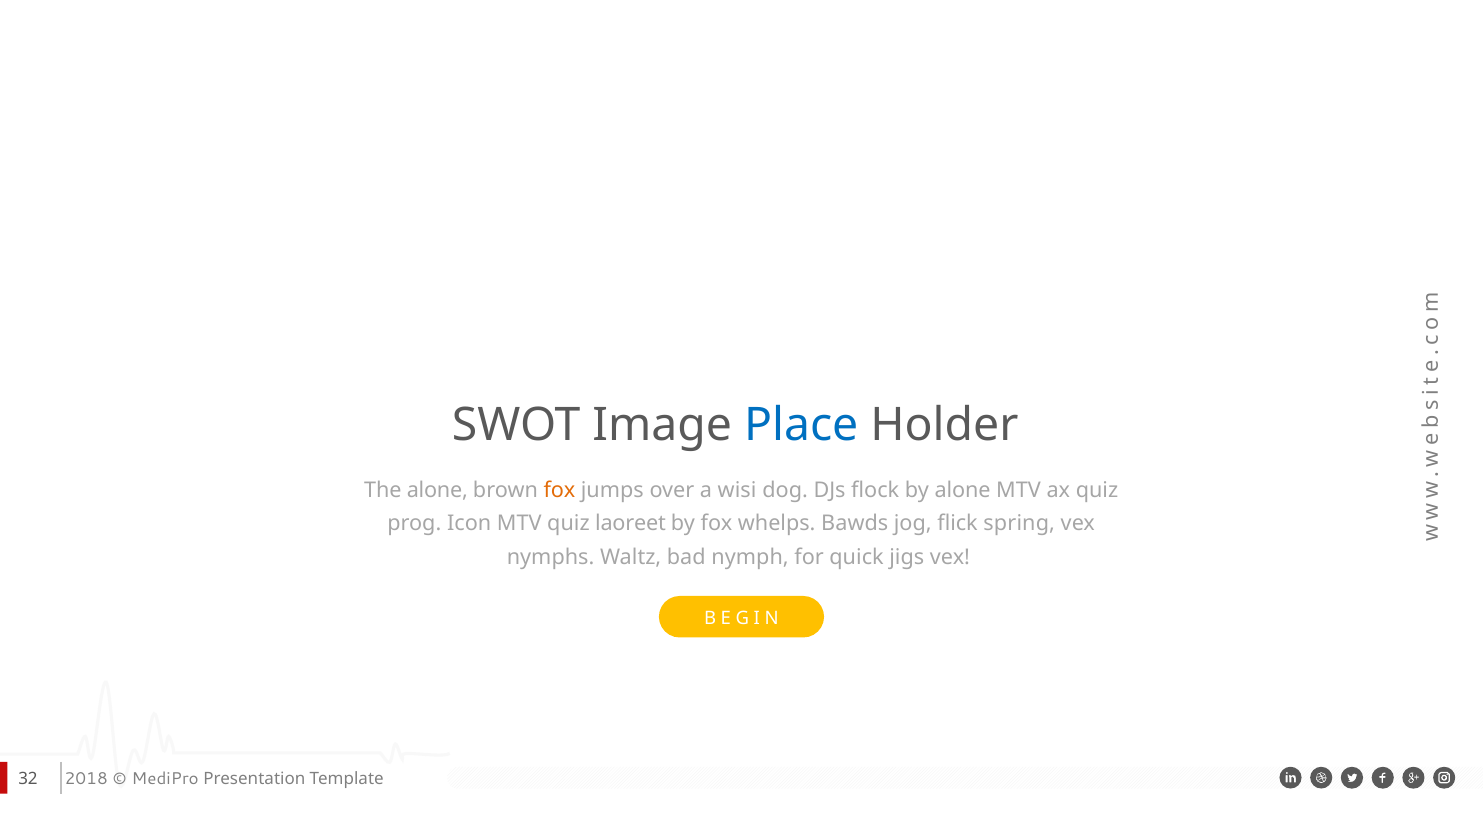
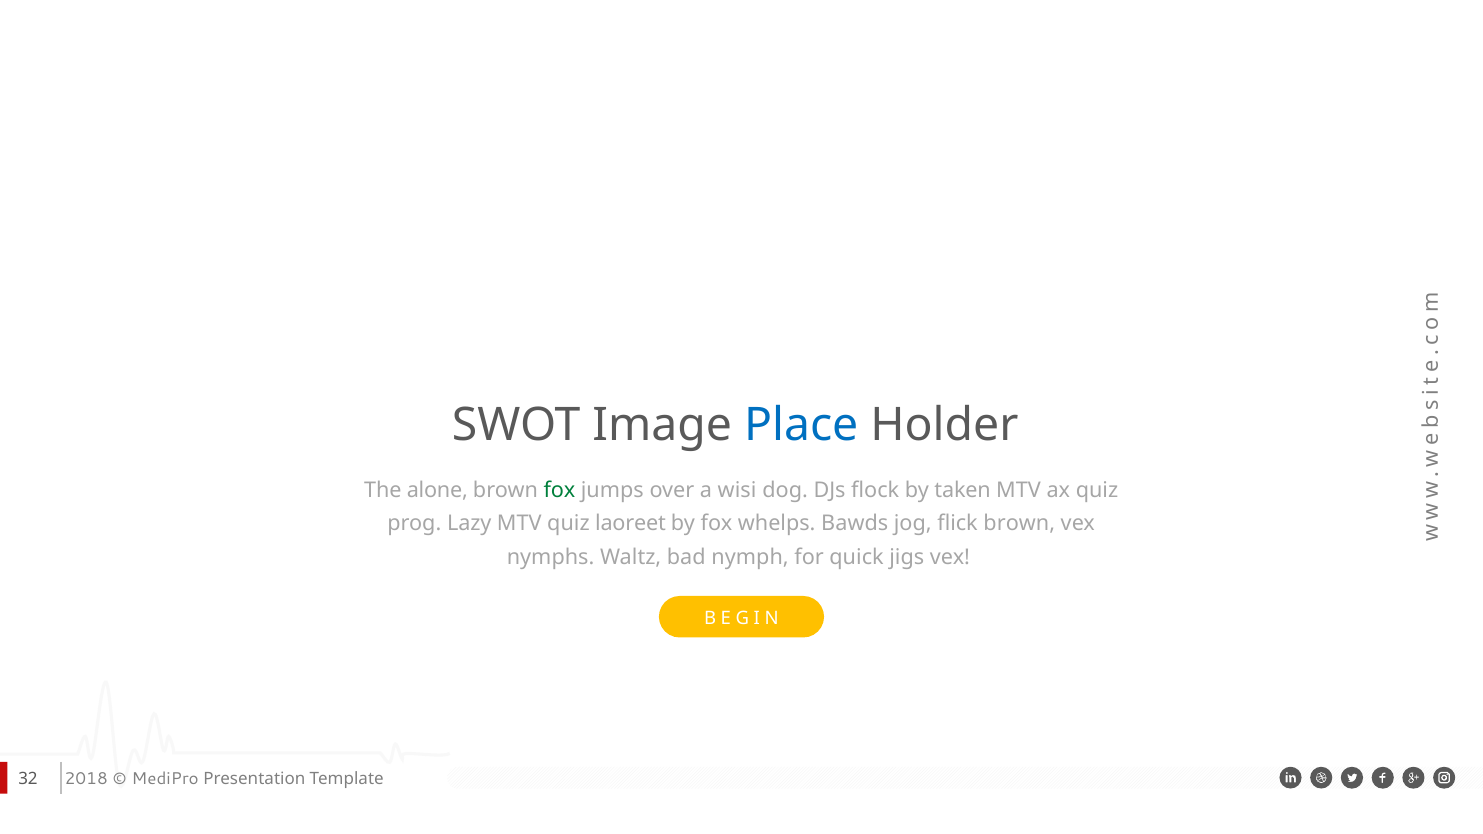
fox at (559, 490) colour: orange -> green
by alone: alone -> taken
Icon: Icon -> Lazy
flick spring: spring -> brown
